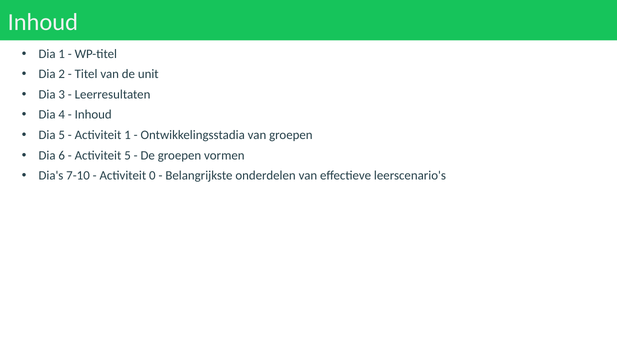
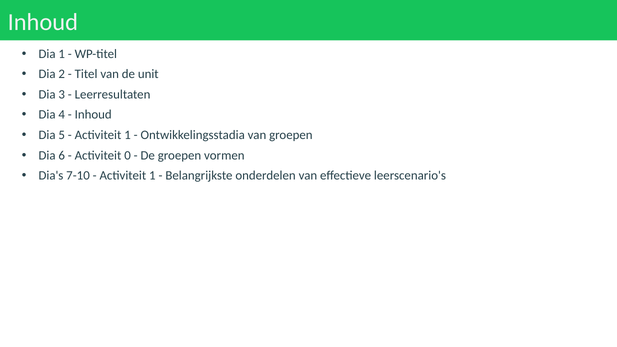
Activiteit 5: 5 -> 0
0 at (152, 176): 0 -> 1
